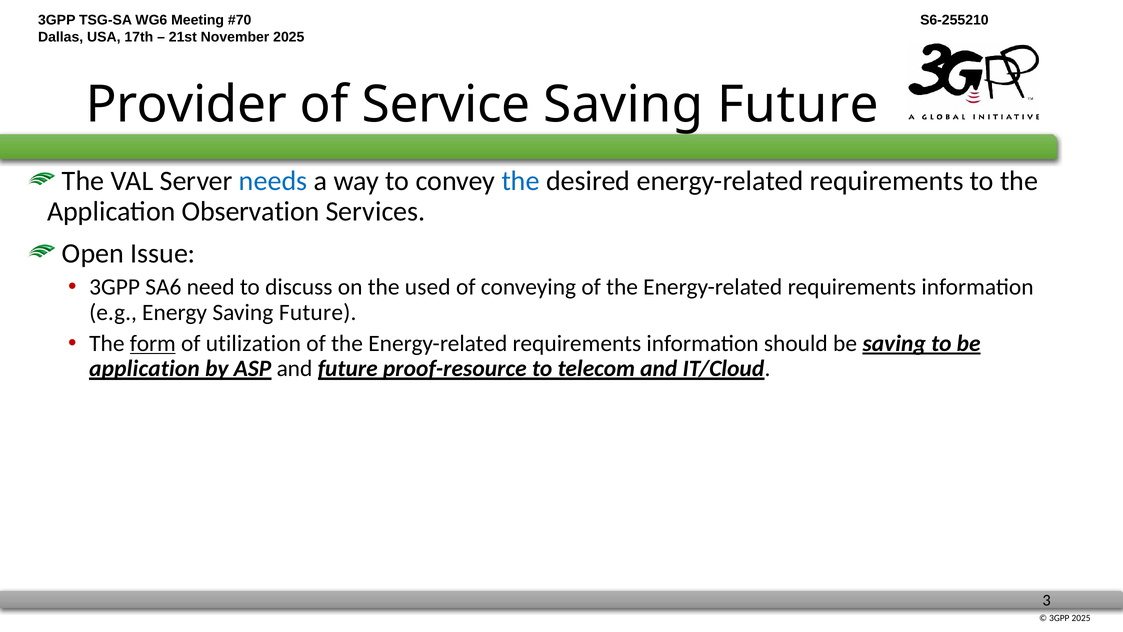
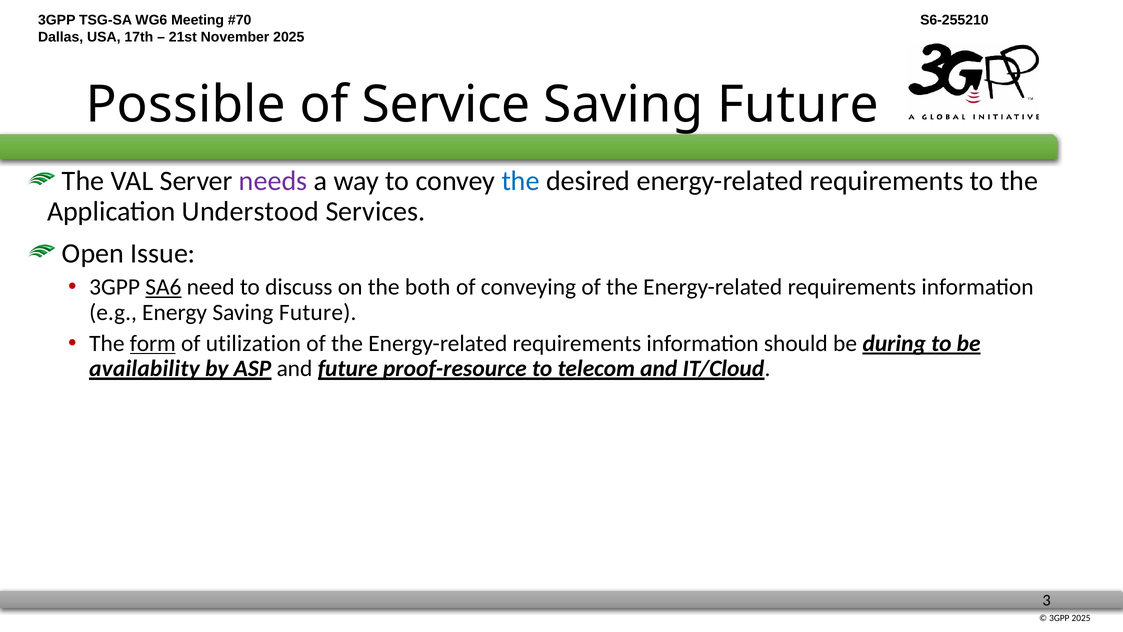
Provider: Provider -> Possible
needs colour: blue -> purple
Observation: Observation -> Understood
SA6 underline: none -> present
used: used -> both
be saving: saving -> during
application at (144, 368): application -> availability
